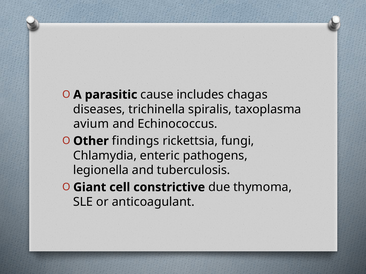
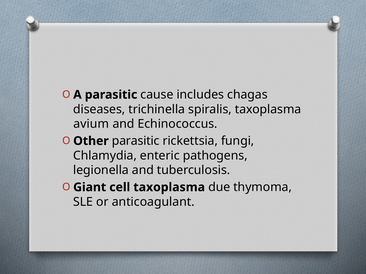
Other findings: findings -> parasitic
cell constrictive: constrictive -> taxoplasma
